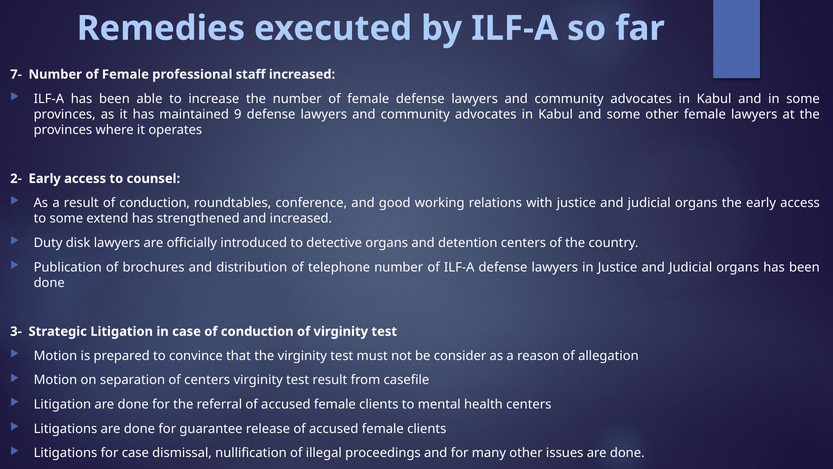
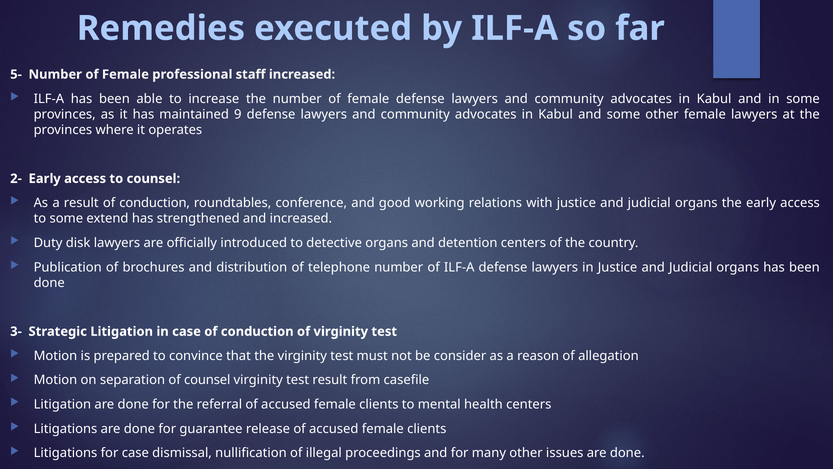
7-: 7- -> 5-
of centers: centers -> counsel
